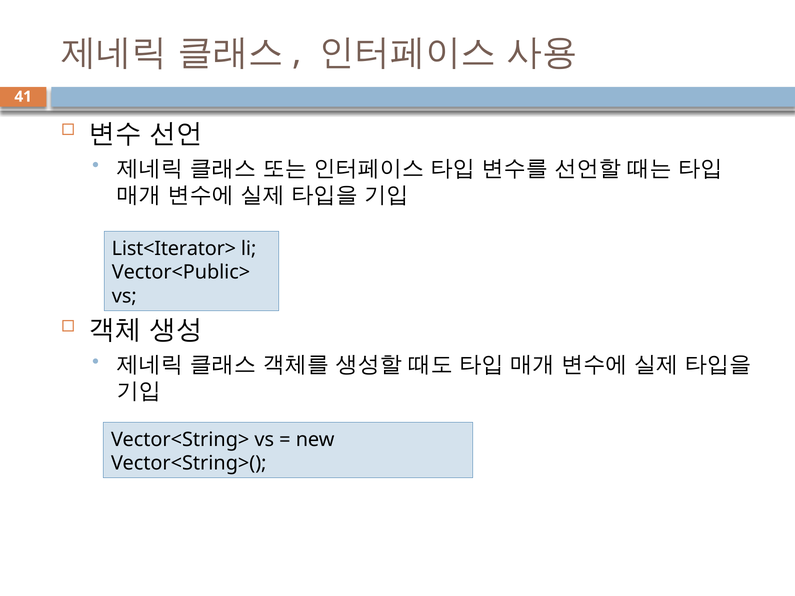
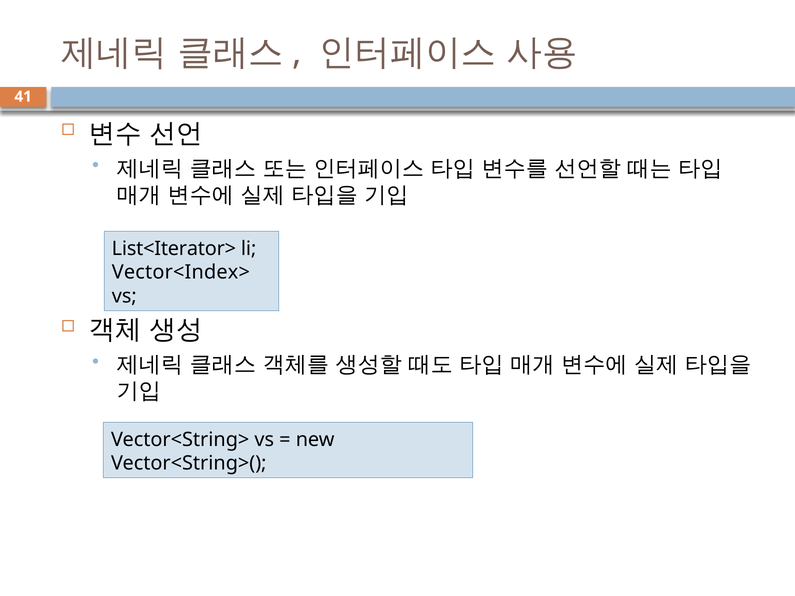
Vector<Public>: Vector<Public> -> Vector<Index>
